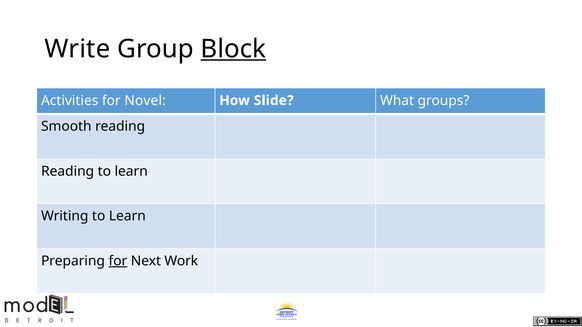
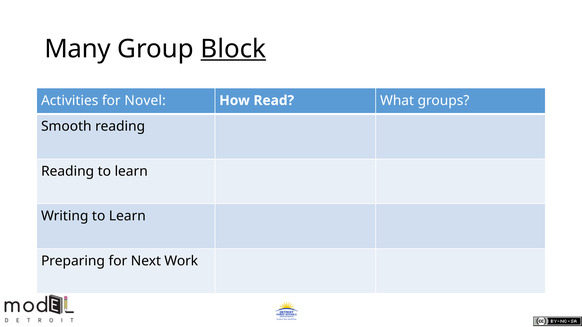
Write: Write -> Many
Slide: Slide -> Read
for at (118, 261) underline: present -> none
